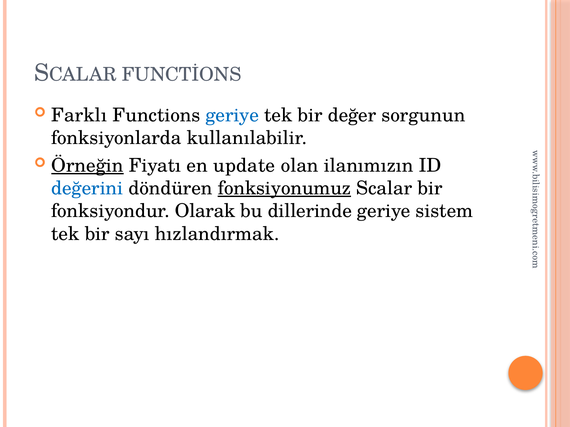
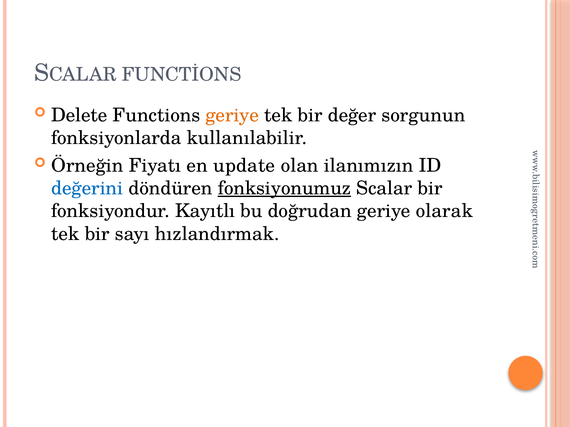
Farklı: Farklı -> Delete
geriye at (232, 115) colour: blue -> orange
Örneğin underline: present -> none
Olarak: Olarak -> Kayıtlı
dillerinde: dillerinde -> doğrudan
sistem: sistem -> olarak
